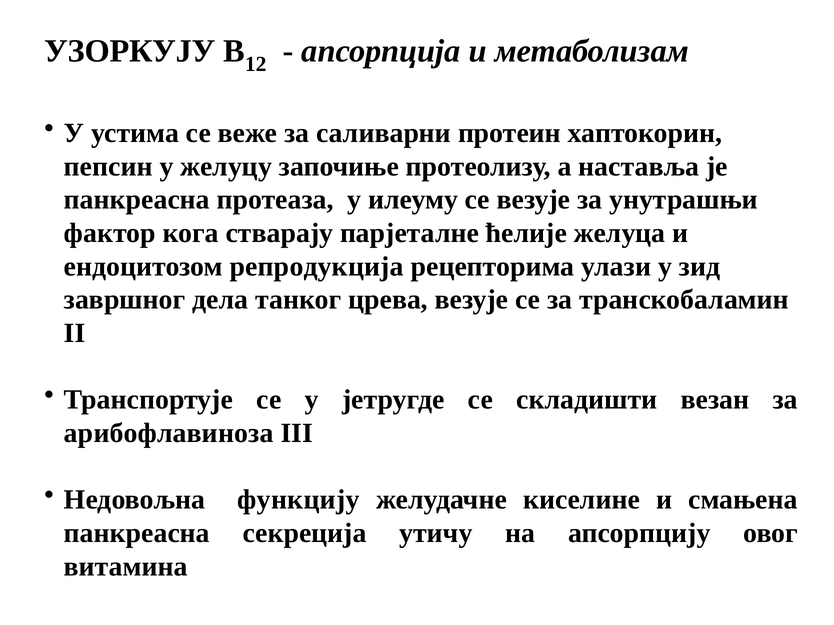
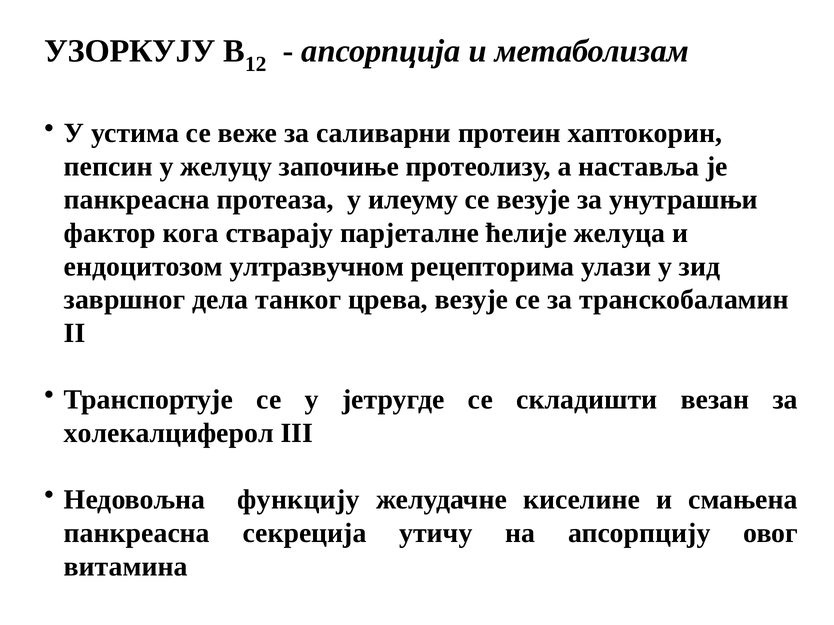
репродукција: репродукција -> ултразвучном
арибофлавиноза: арибофлавиноза -> холекалциферол
